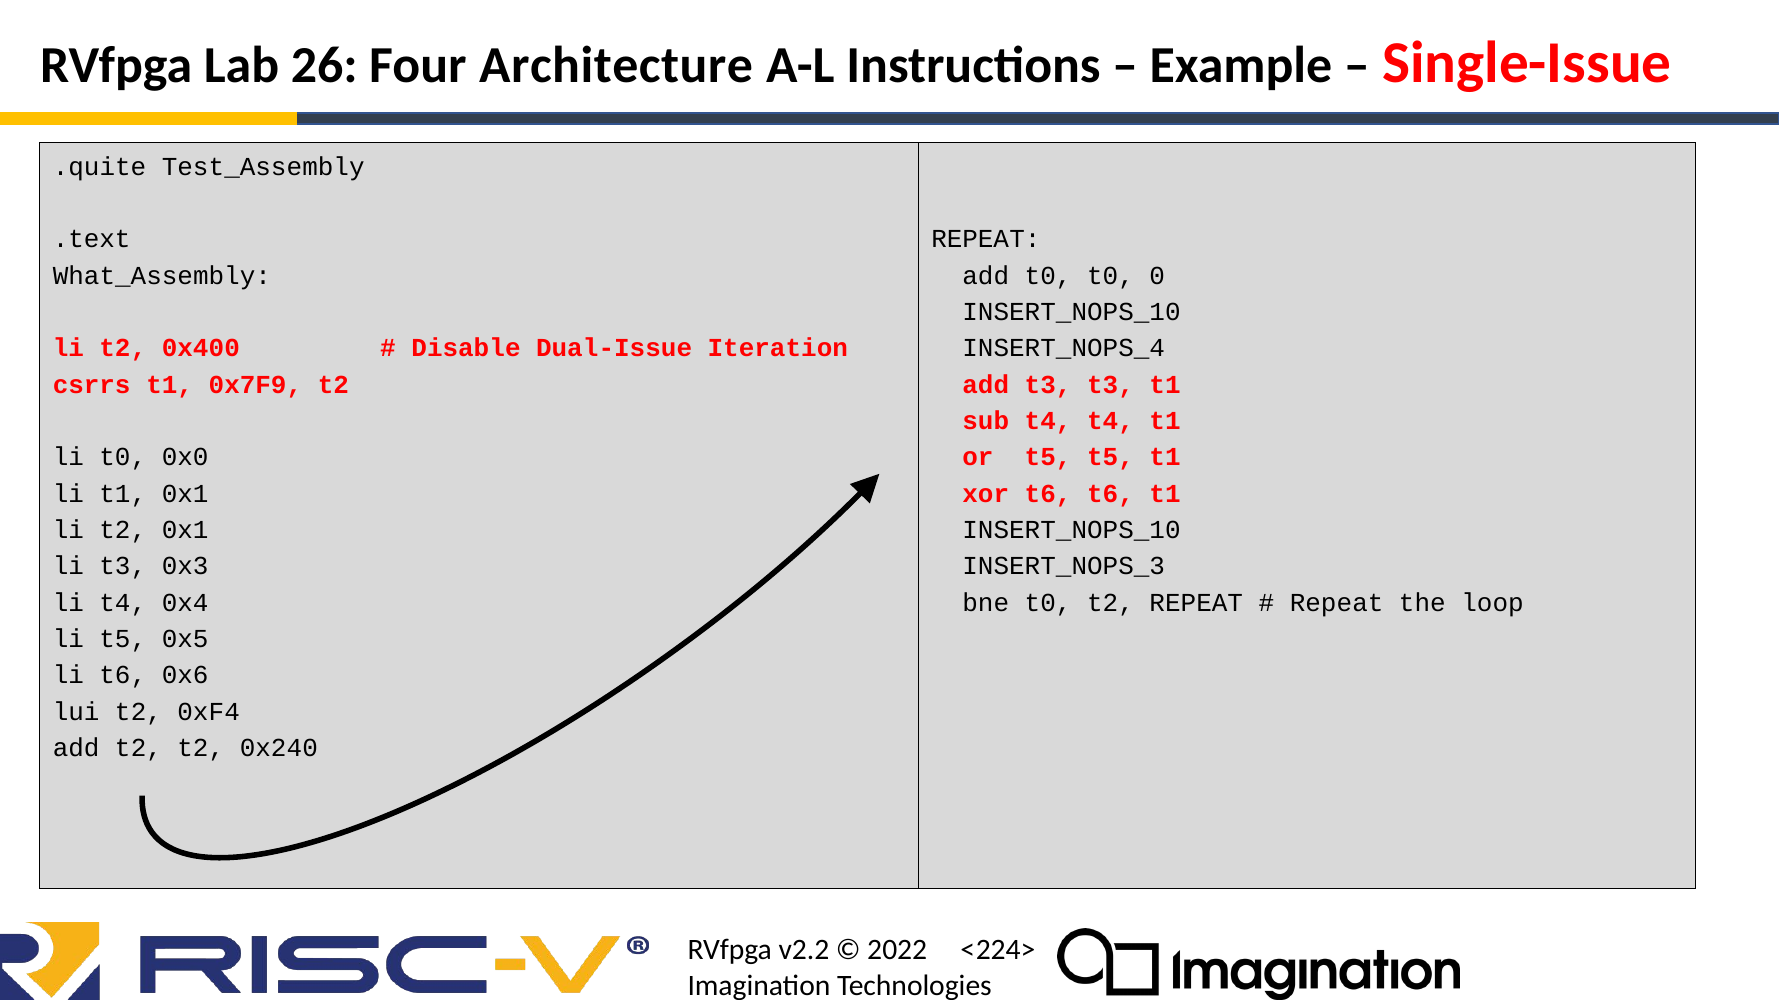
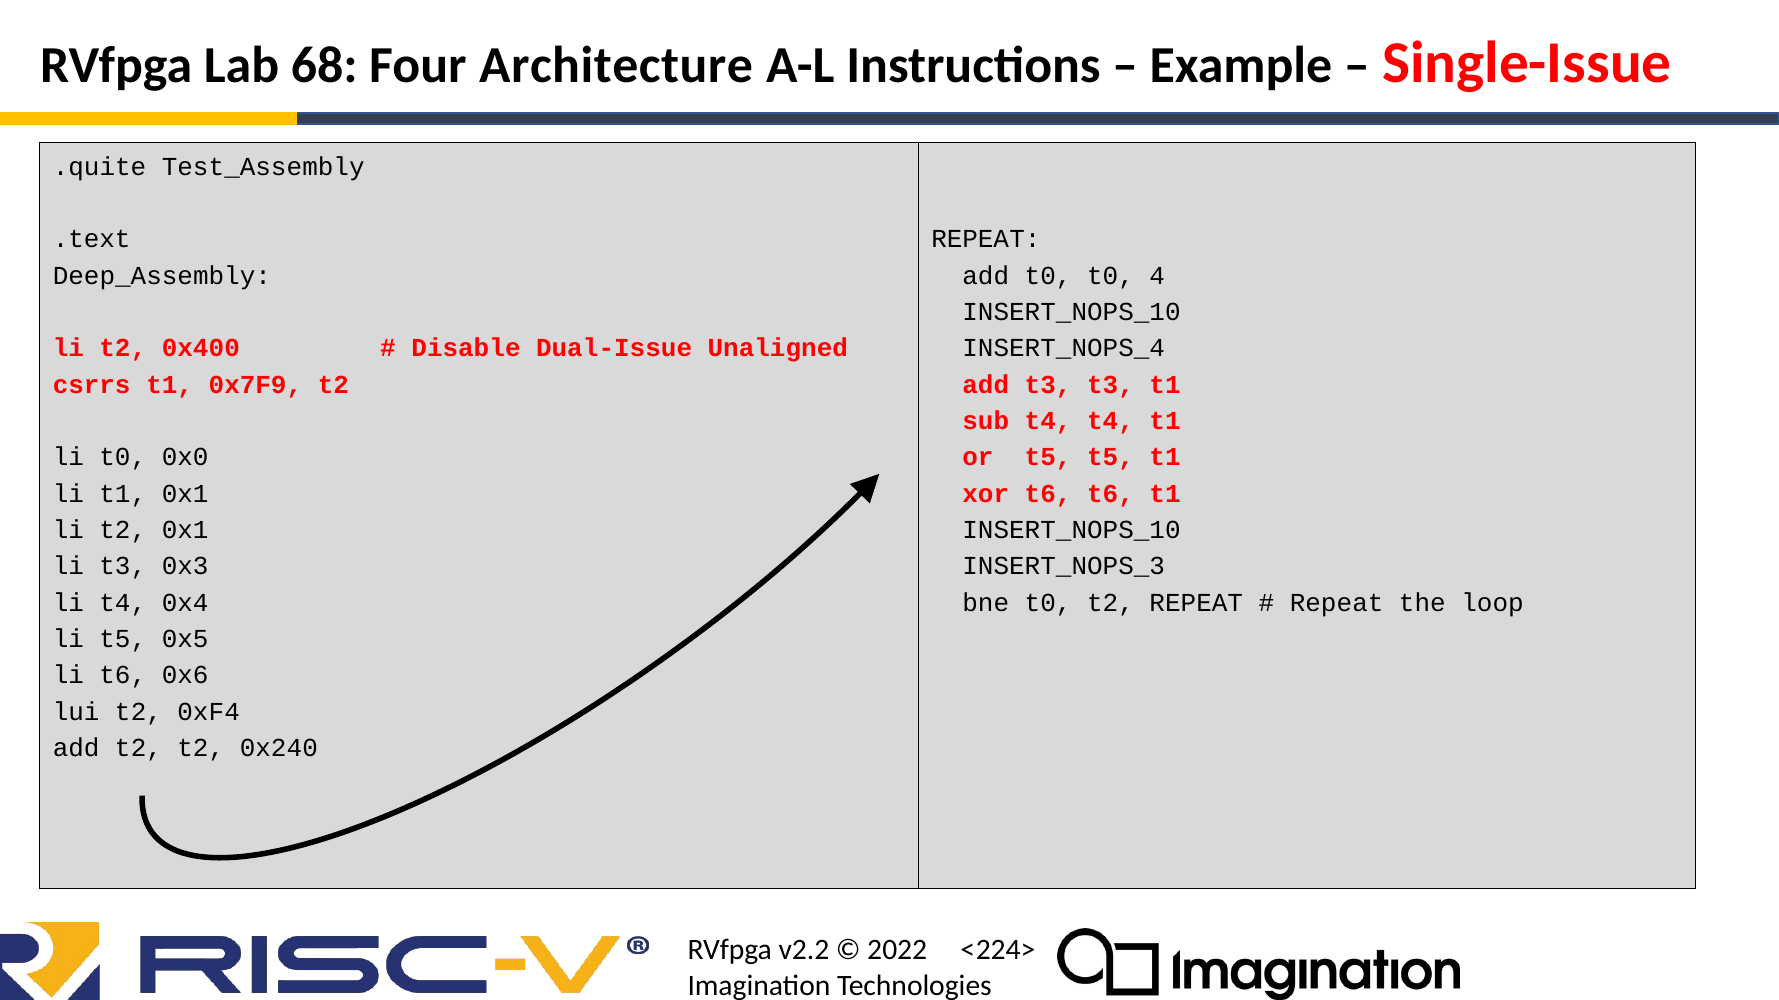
26: 26 -> 68
What_Assembly: What_Assembly -> Deep_Assembly
0: 0 -> 4
Iteration: Iteration -> Unaligned
